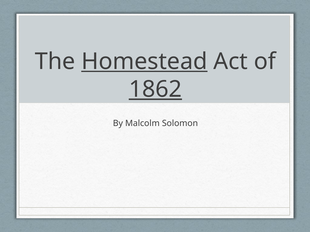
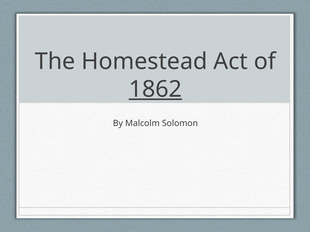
Homestead underline: present -> none
